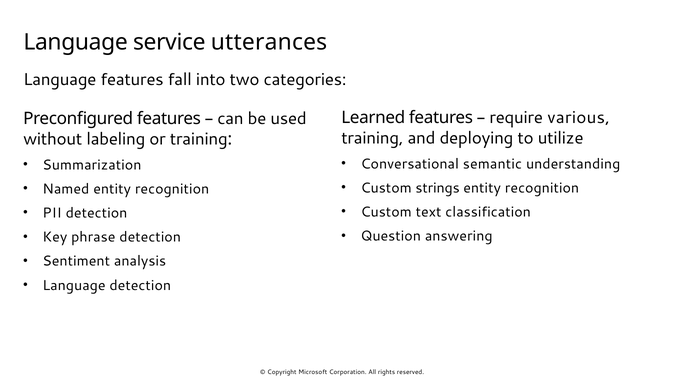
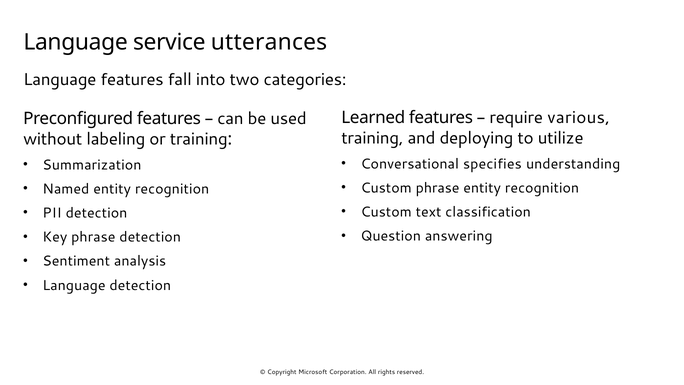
semantic: semantic -> specifies
Custom strings: strings -> phrase
